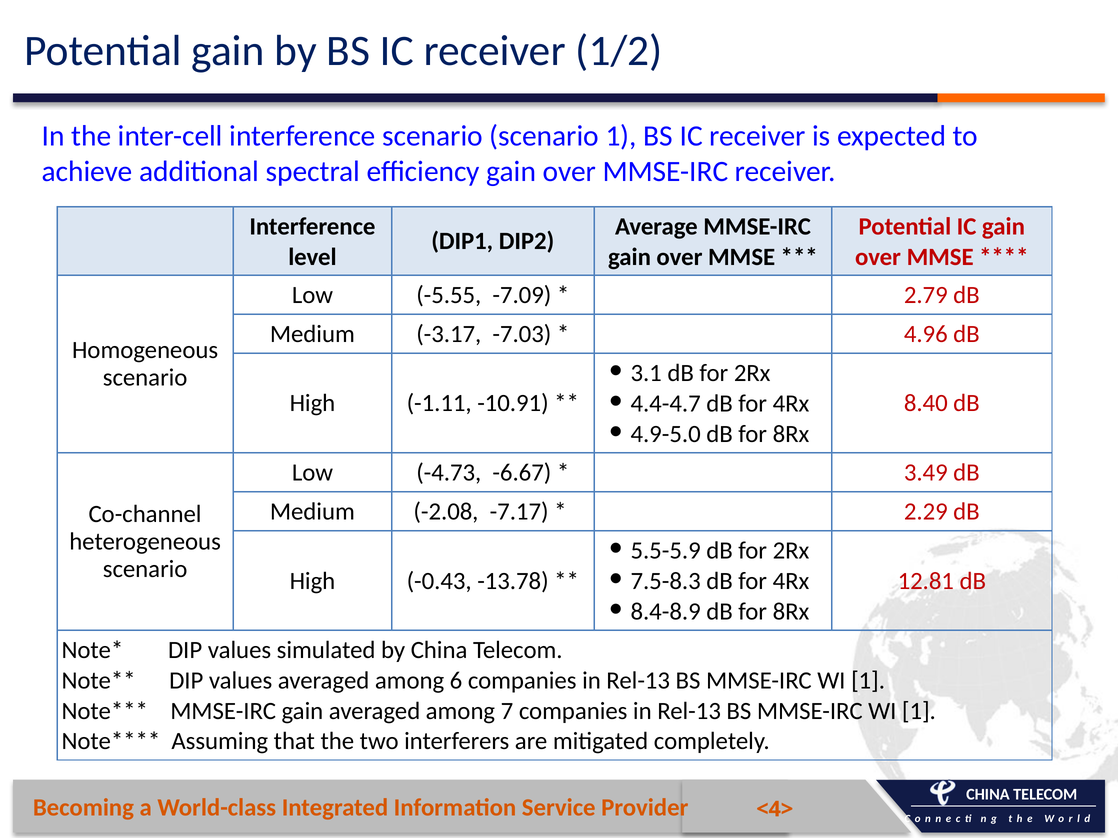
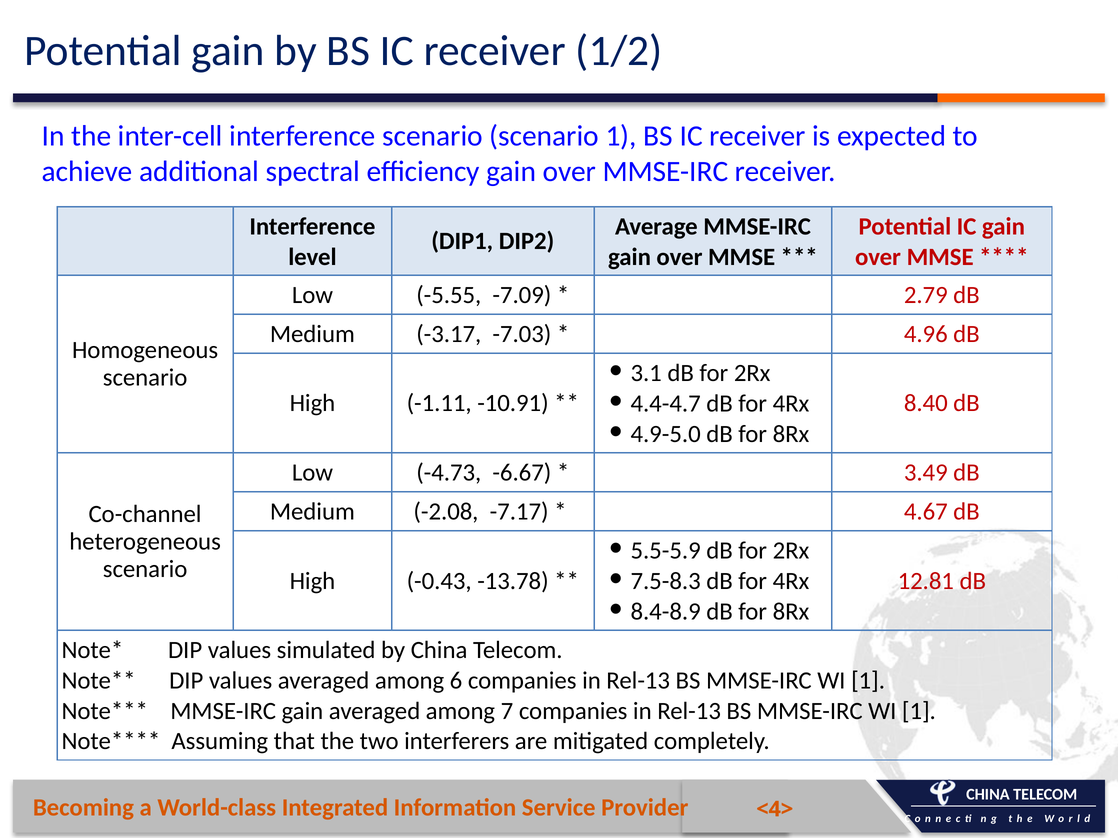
2.29: 2.29 -> 4.67
